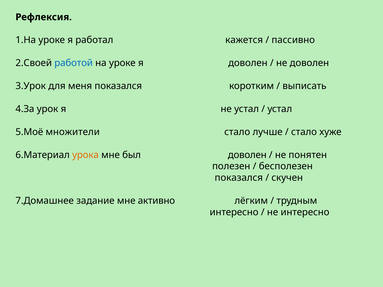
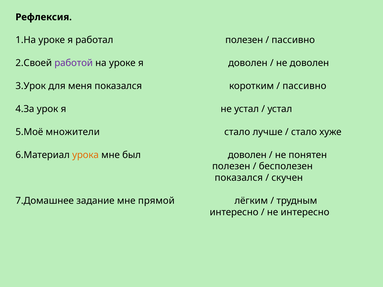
работал кажется: кажется -> полезен
работой colour: blue -> purple
выписать at (304, 86): выписать -> пассивно
активно: активно -> прямой
